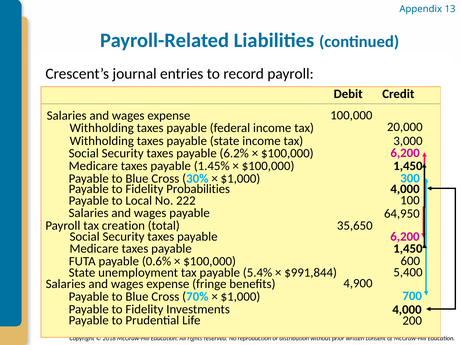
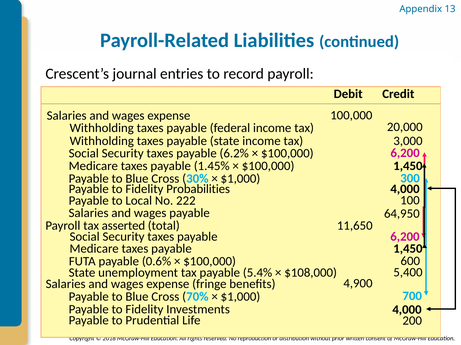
35,650: 35,650 -> 11,650
creation: creation -> asserted
$991,844: $991,844 -> $108,000
